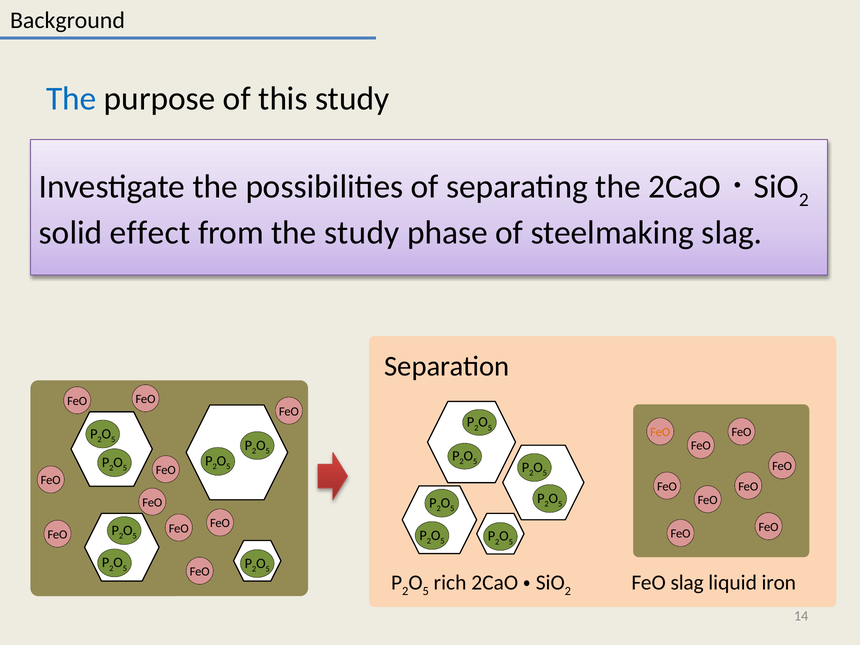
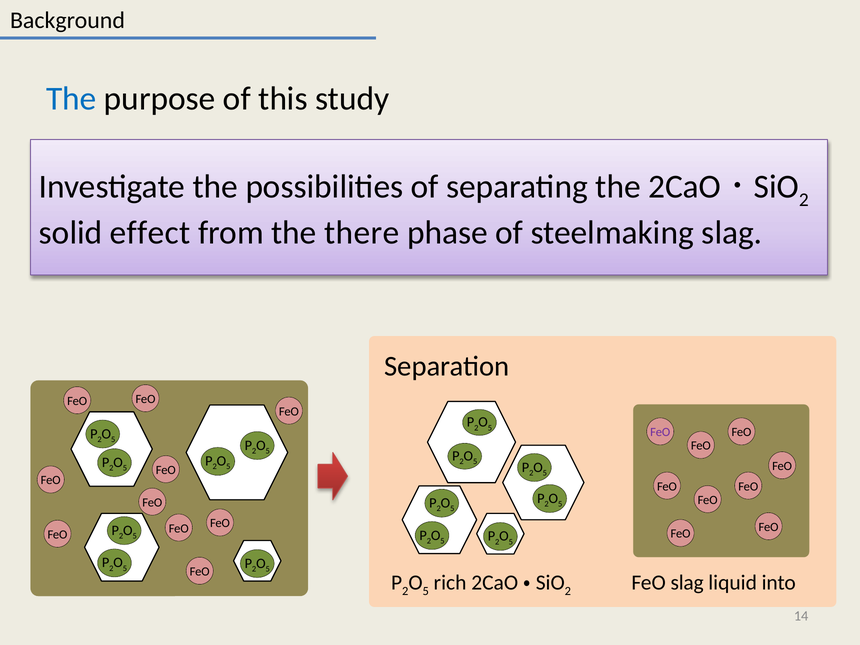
the study: study -> there
FeO at (660, 432) colour: orange -> purple
iron: iron -> into
